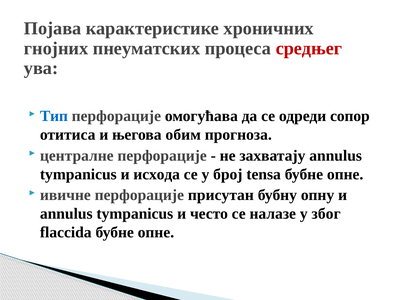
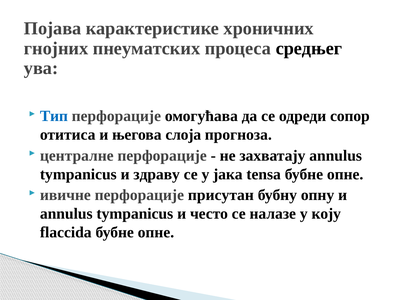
средњег colour: red -> black
обим: обим -> слоја
исхода: исхода -> здраву
број: број -> јака
због: због -> коју
